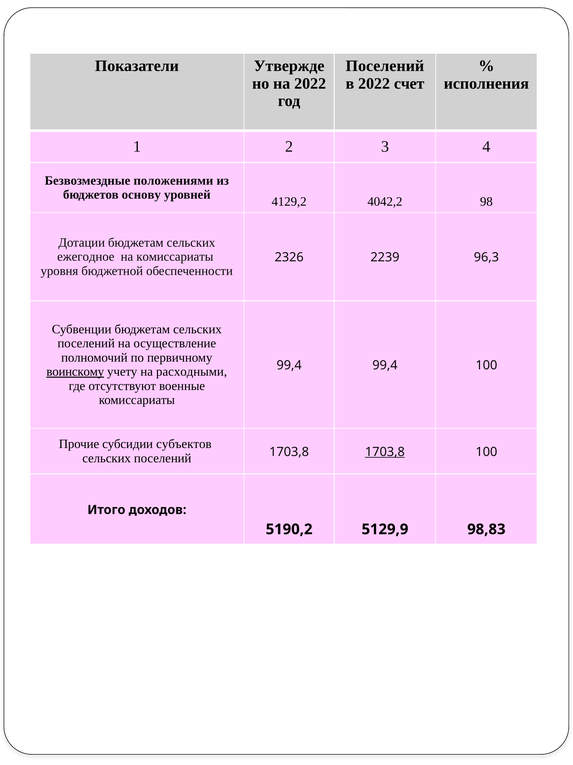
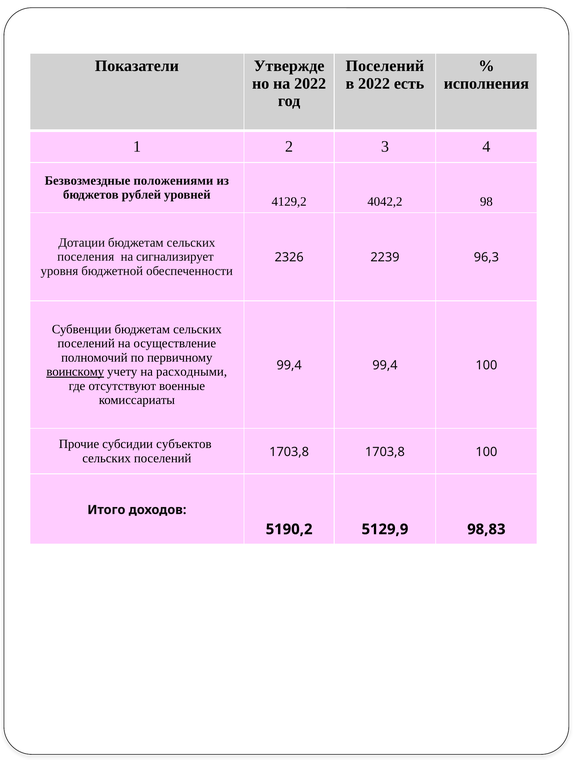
счет: счет -> есть
основу: основу -> рублей
ежегодное: ежегодное -> поселения
на комиссариаты: комиссариаты -> сигнализирует
1703,8 at (385, 451) underline: present -> none
